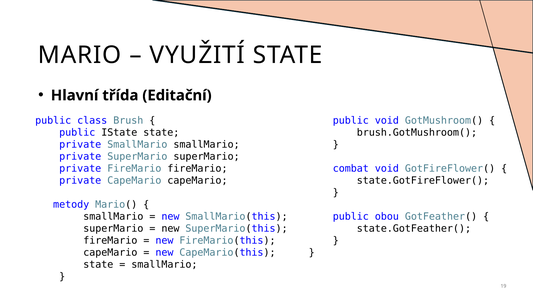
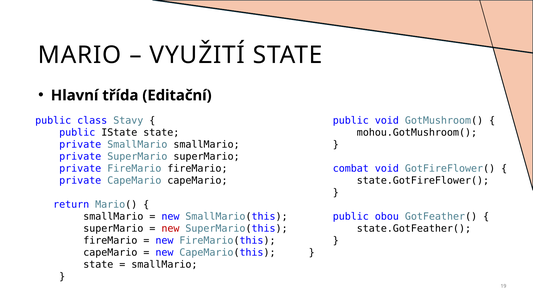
Brush: Brush -> Stavy
brush.GotMushroom(: brush.GotMushroom( -> mohou.GotMushroom(
metody: metody -> return
new at (170, 228) colour: black -> red
